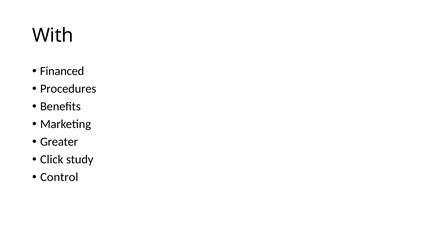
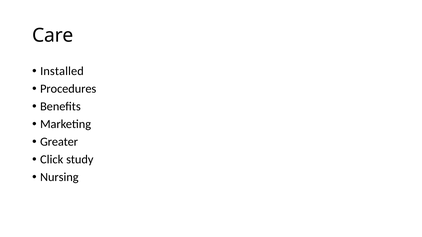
With: With -> Care
Financed: Financed -> Installed
Control: Control -> Nursing
